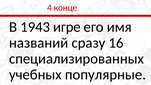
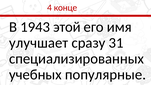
игре: игре -> этой
названий: названий -> улучшает
16: 16 -> 31
